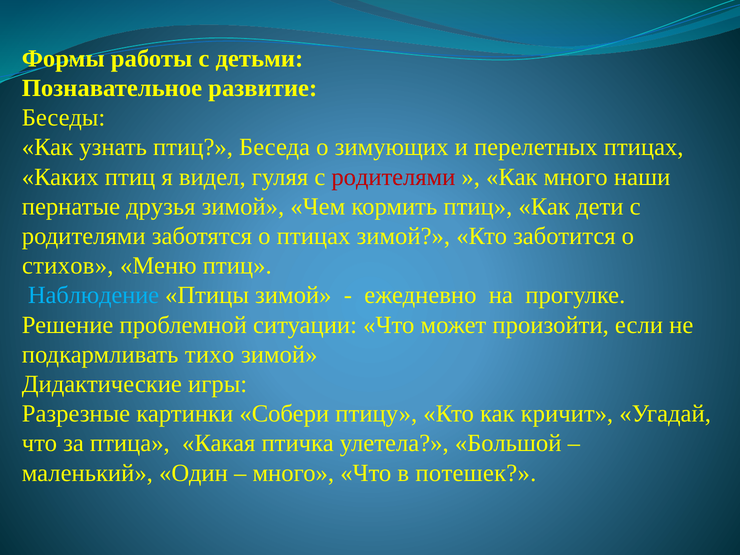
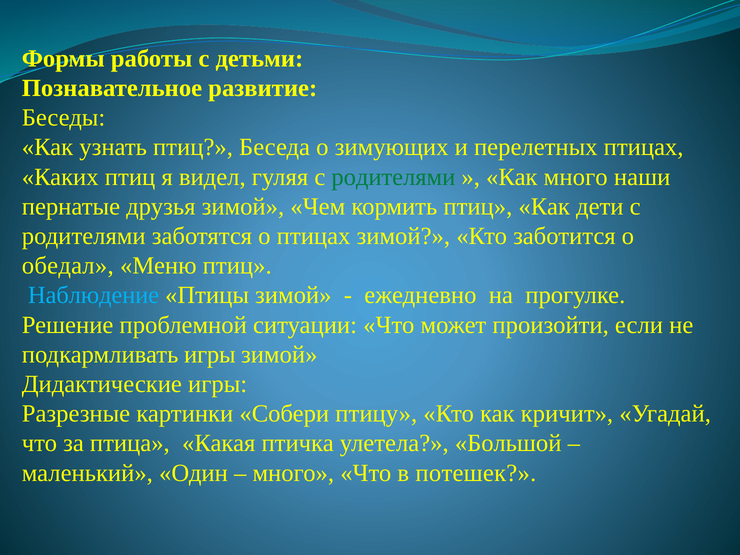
родителями at (393, 177) colour: red -> green
стихов: стихов -> обедал
подкармливать тихо: тихо -> игры
